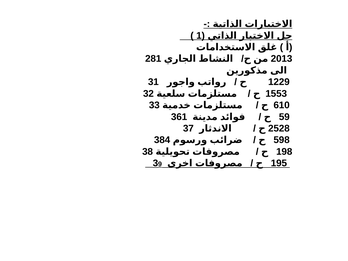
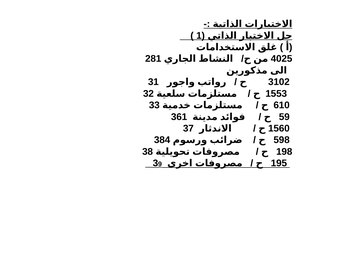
2013: 2013 -> 4025
1229: 1229 -> 3102
2528: 2528 -> 1560
